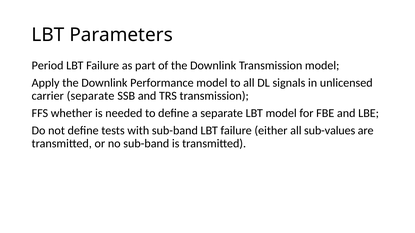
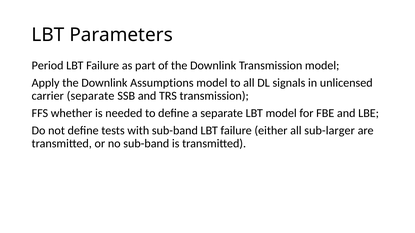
Performance: Performance -> Assumptions
sub-values: sub-values -> sub-larger
